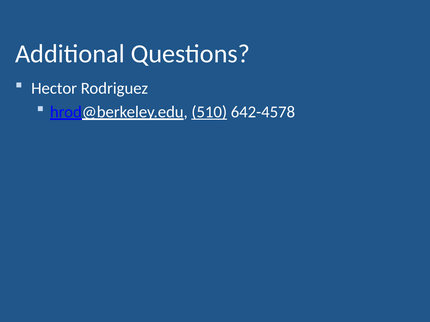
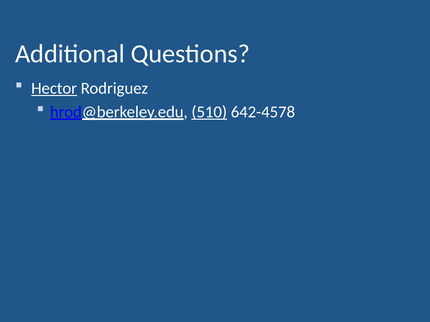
Hector underline: none -> present
